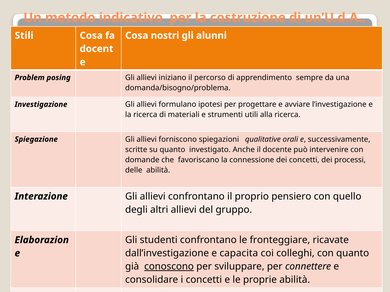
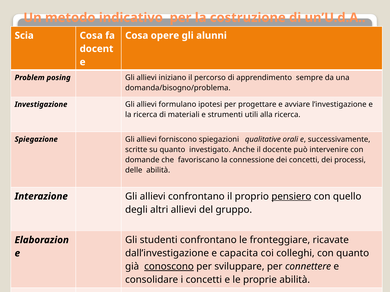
Stili: Stili -> Scia
nostri: nostri -> opere
pensiero underline: none -> present
